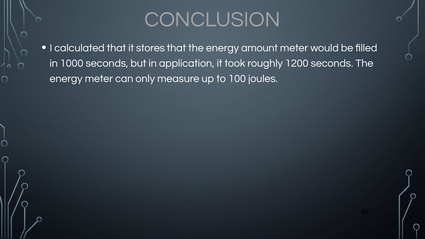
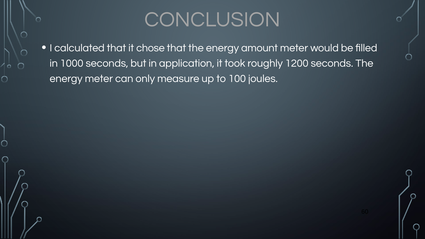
stores: stores -> chose
